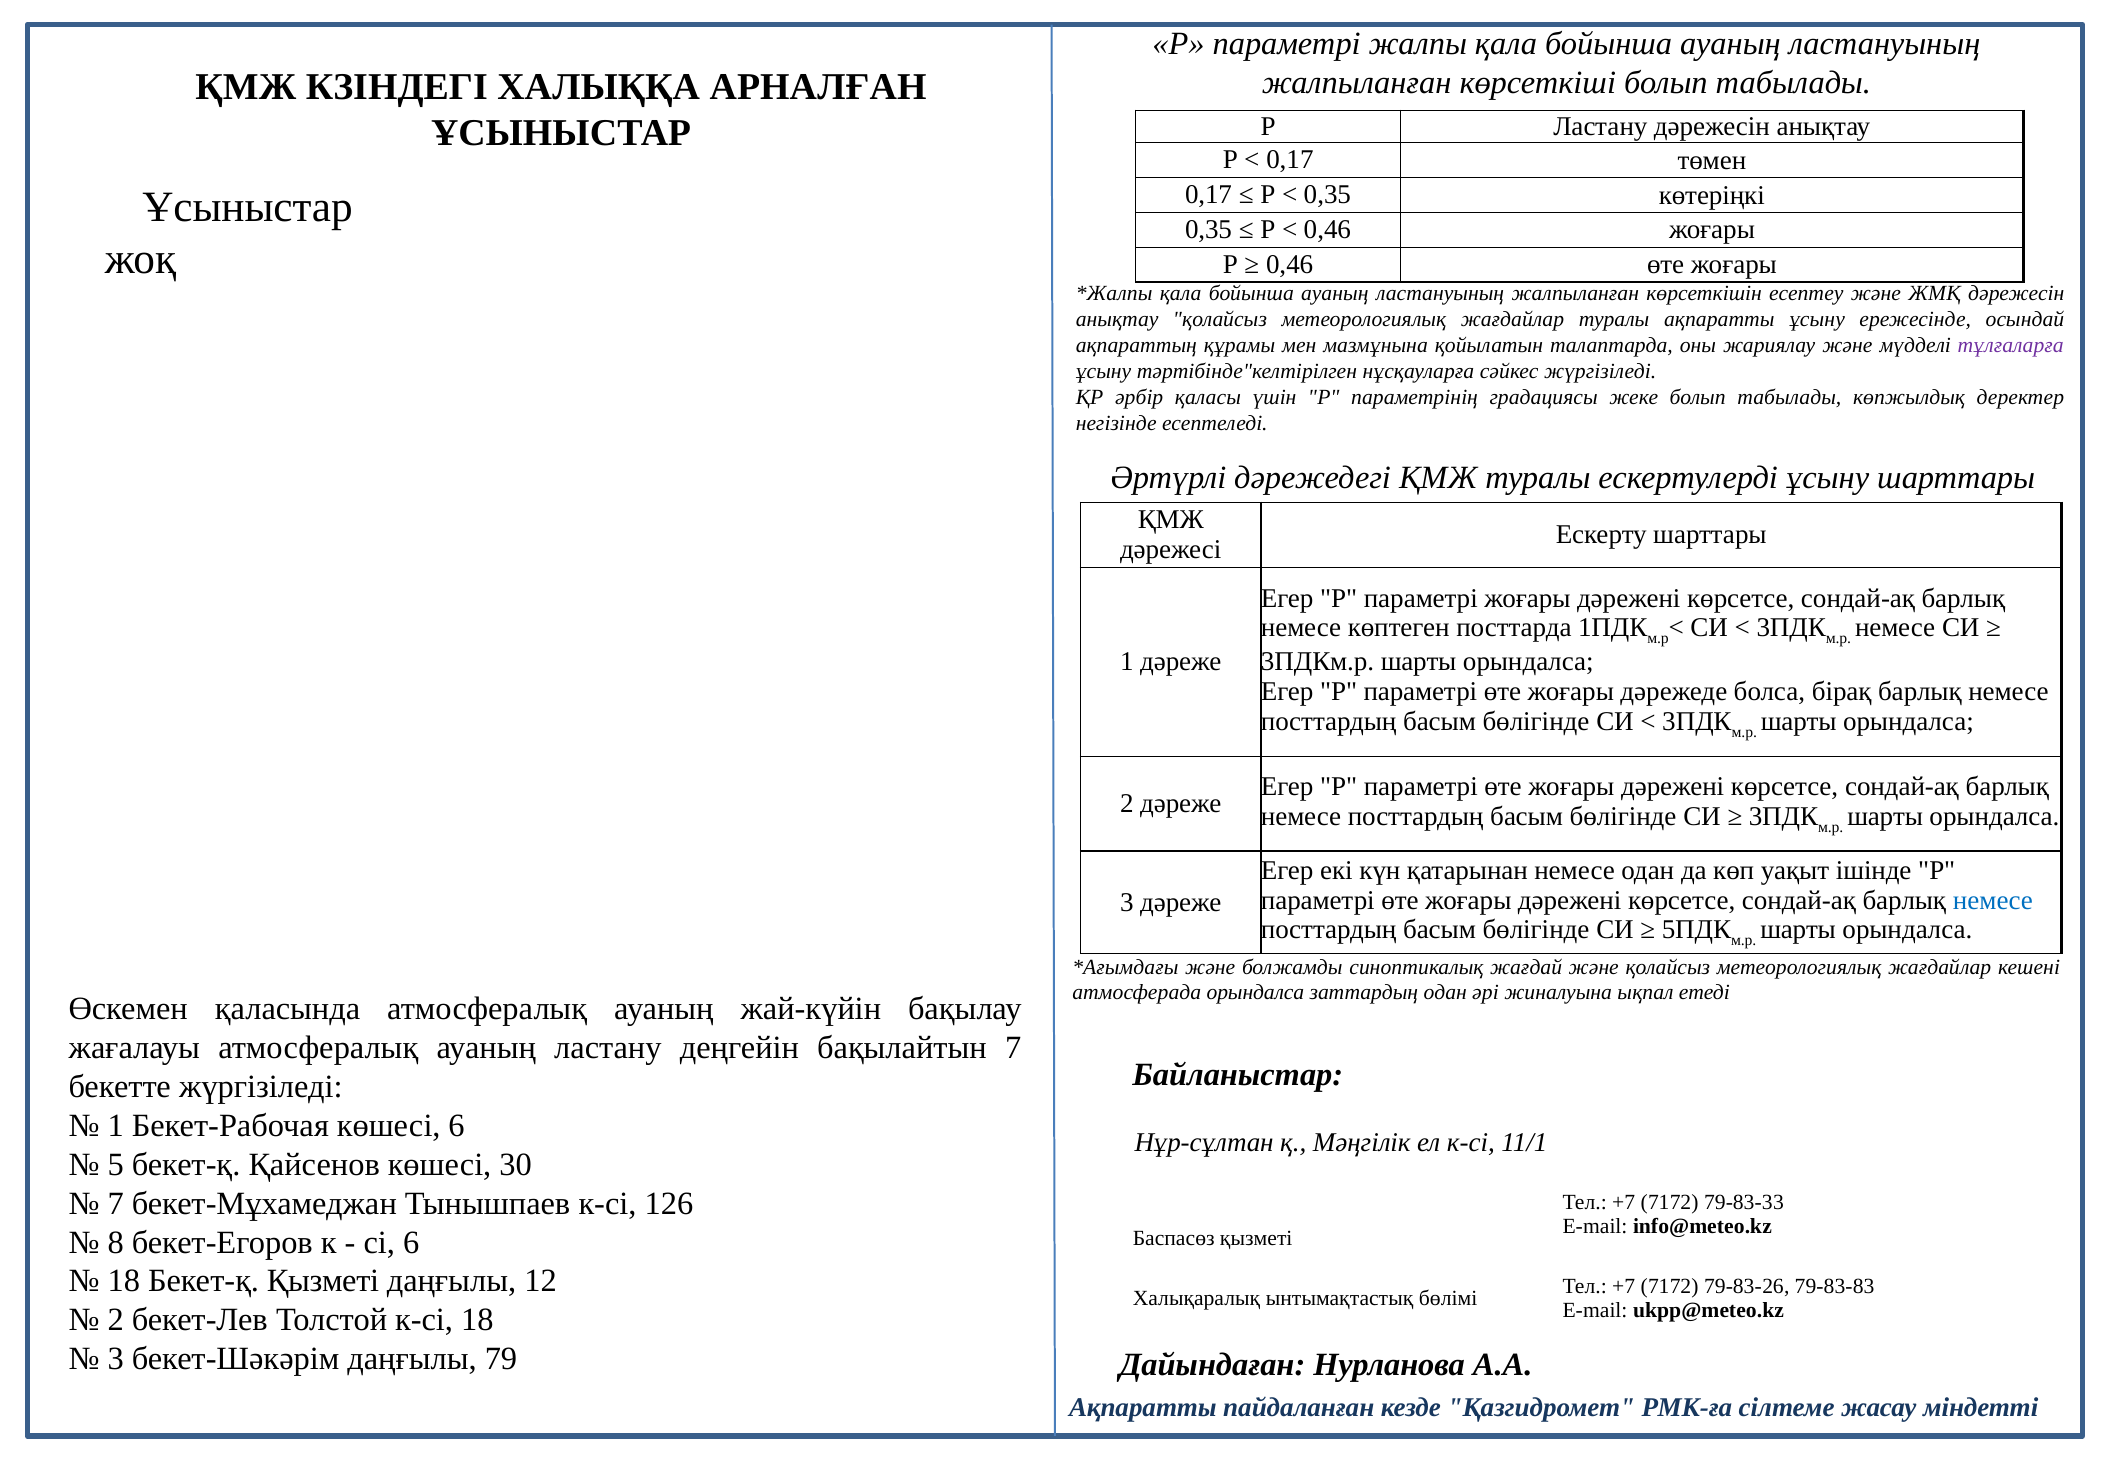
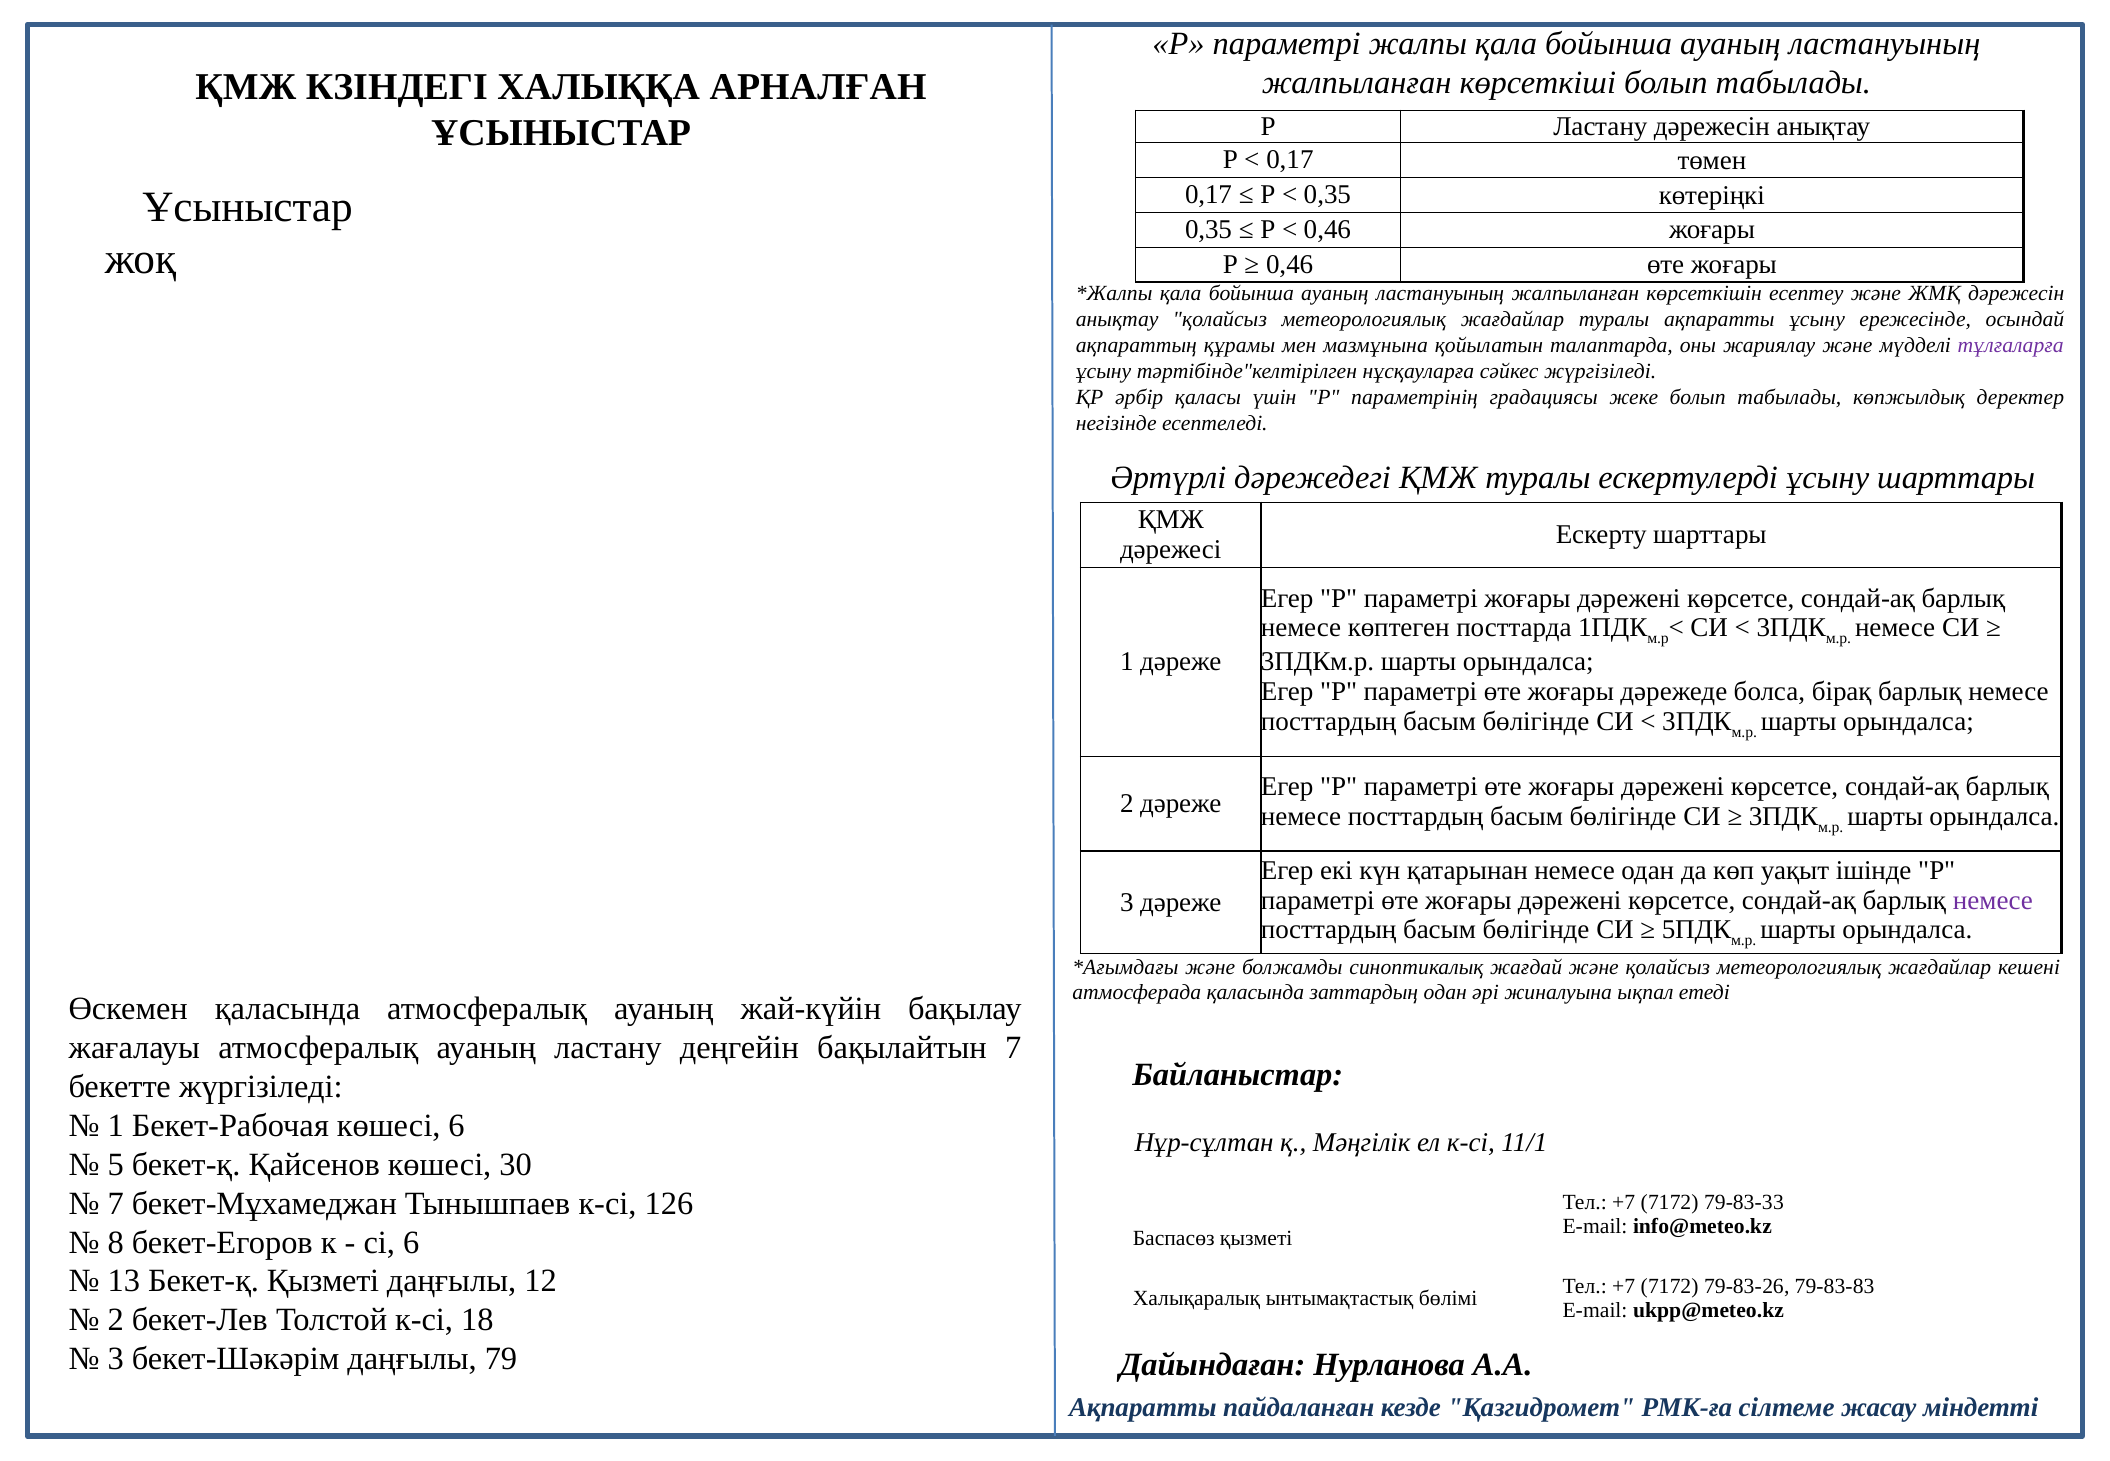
немесе at (1993, 900) colour: blue -> purple
атмосферада орындалса: орындалса -> қаласында
18 at (124, 1281): 18 -> 13
